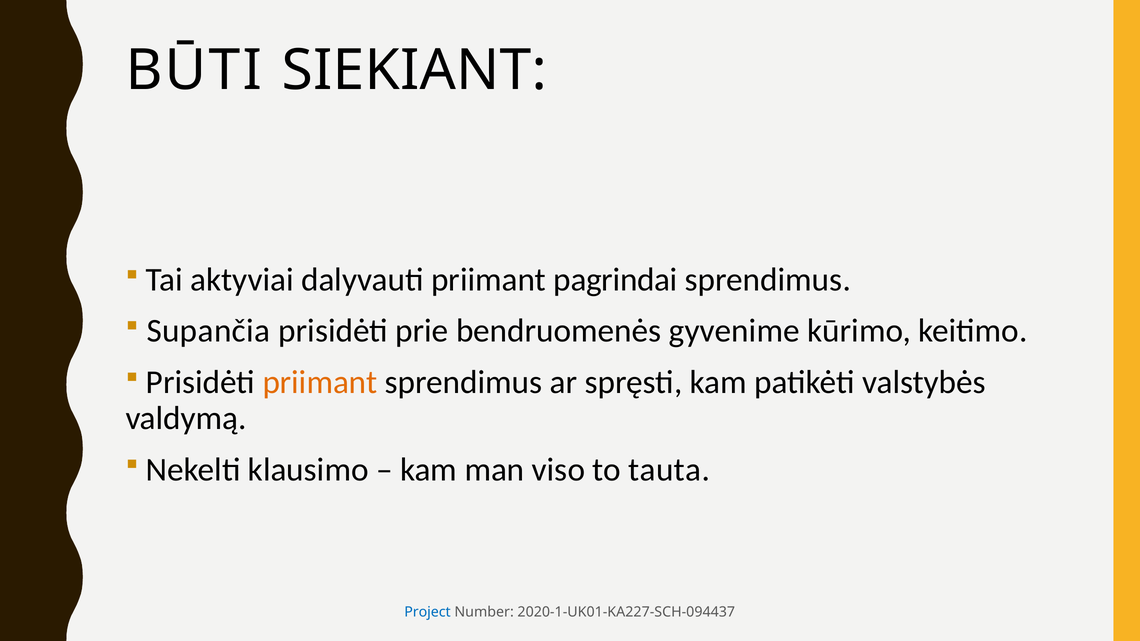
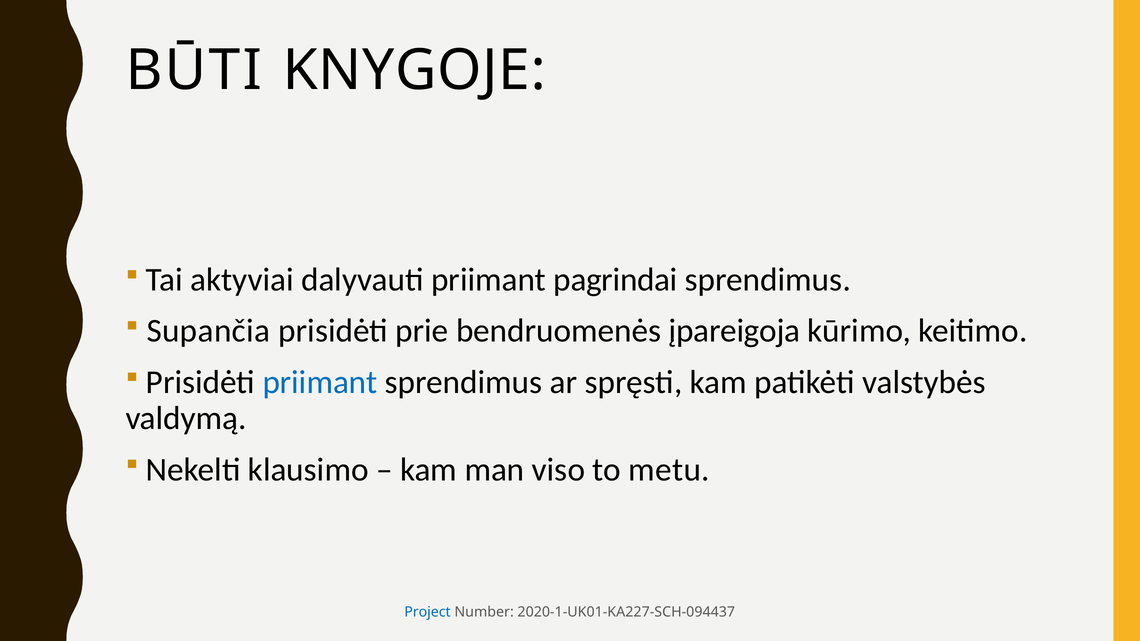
SIEKIANT: SIEKIANT -> KNYGOJE
gyvenime: gyvenime -> įpareigoja
priimant at (320, 382) colour: orange -> blue
tauta: tauta -> metu
